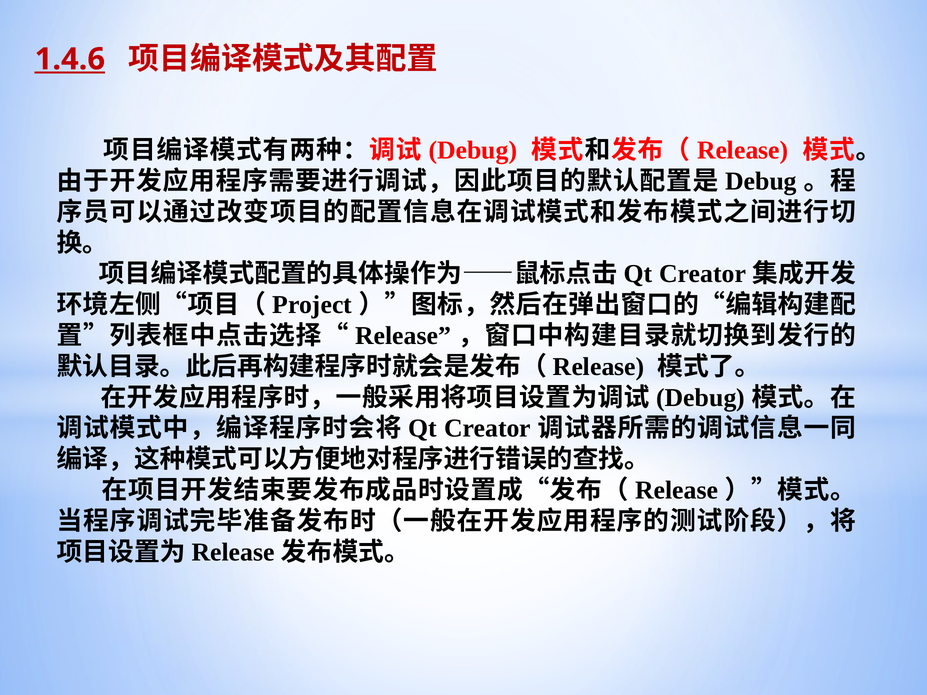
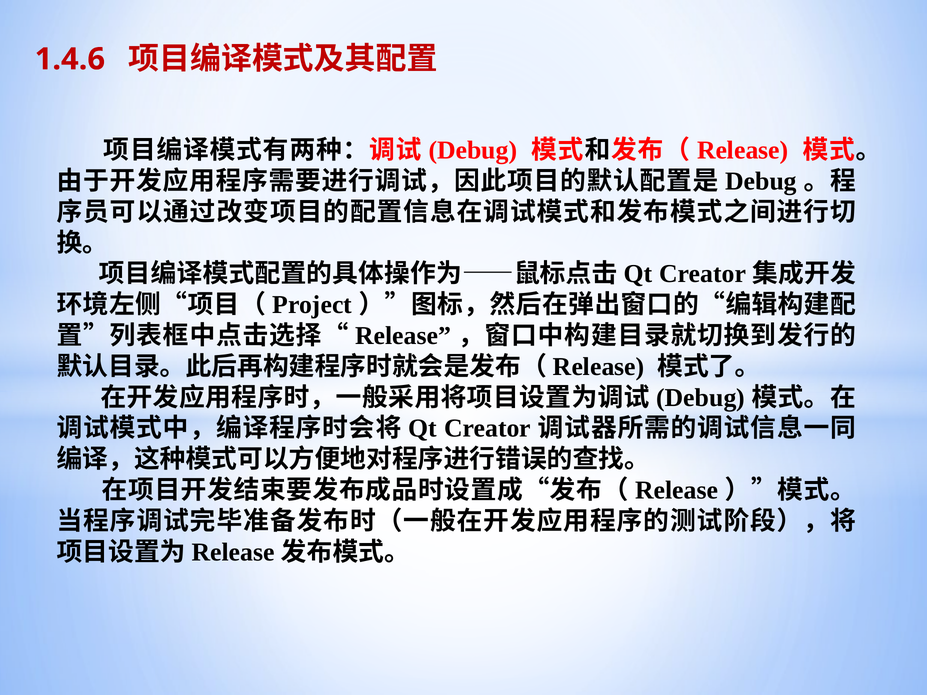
1.4.6 underline: present -> none
